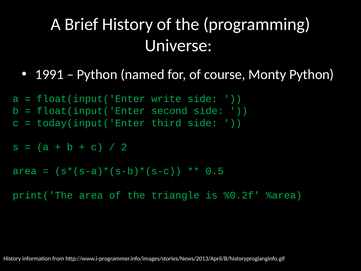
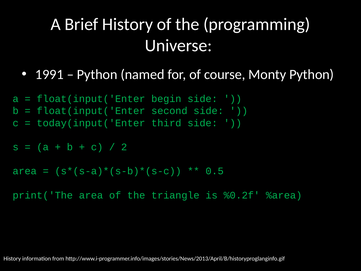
write: write -> begin
